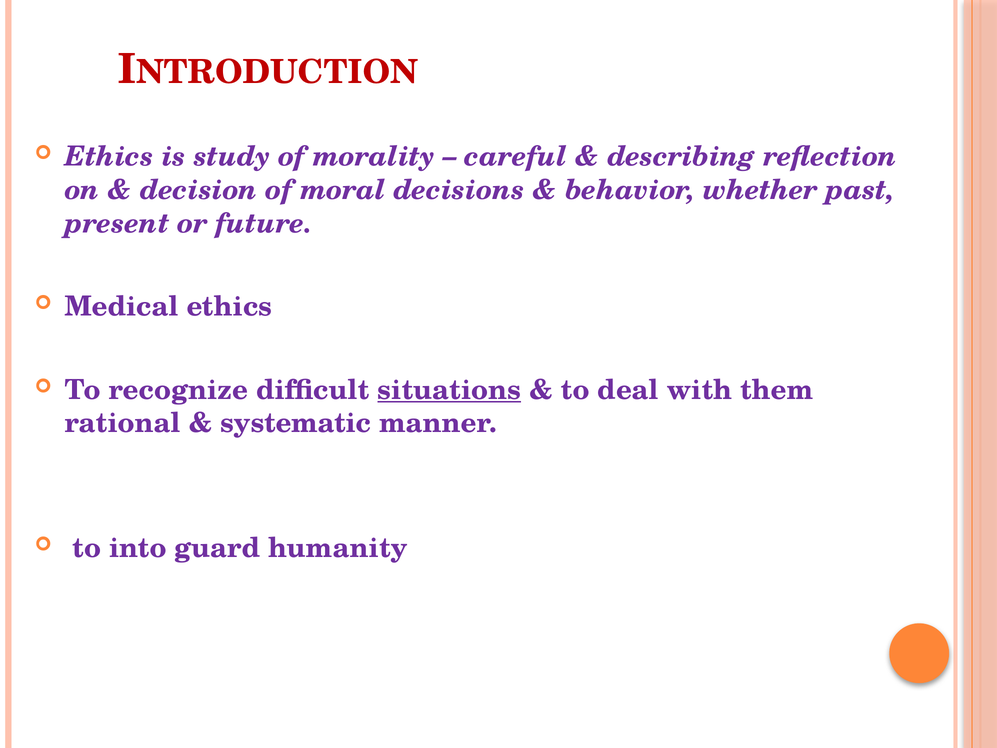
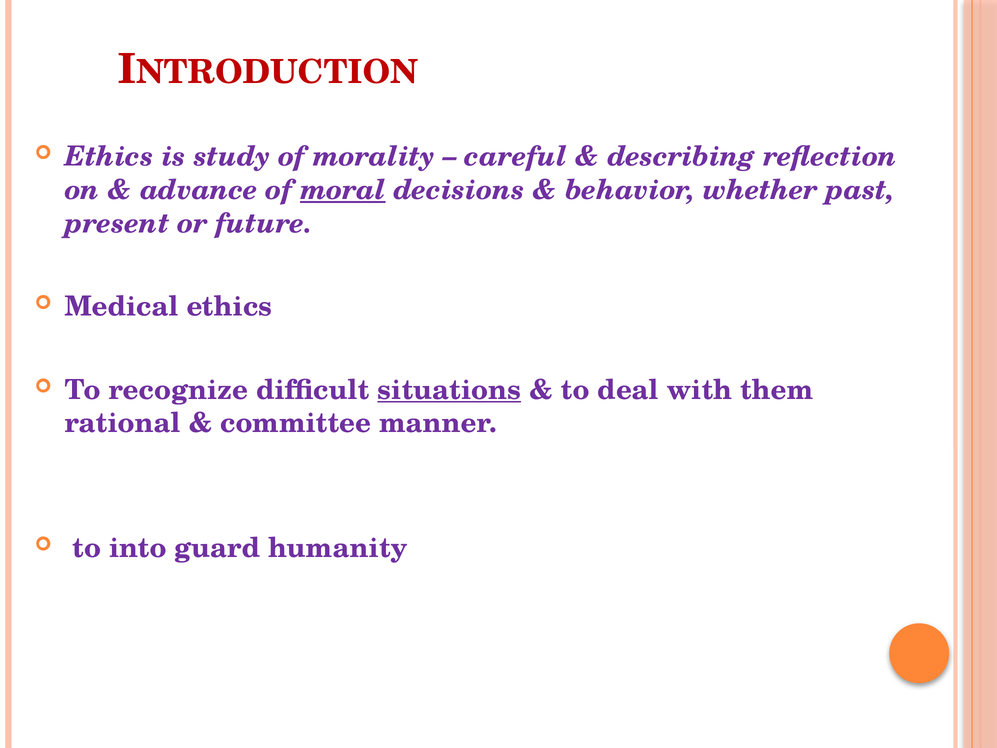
decision: decision -> advance
moral underline: none -> present
systematic: systematic -> committee
